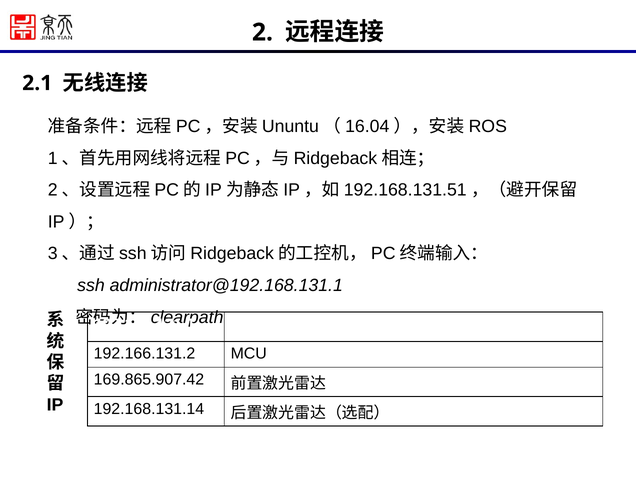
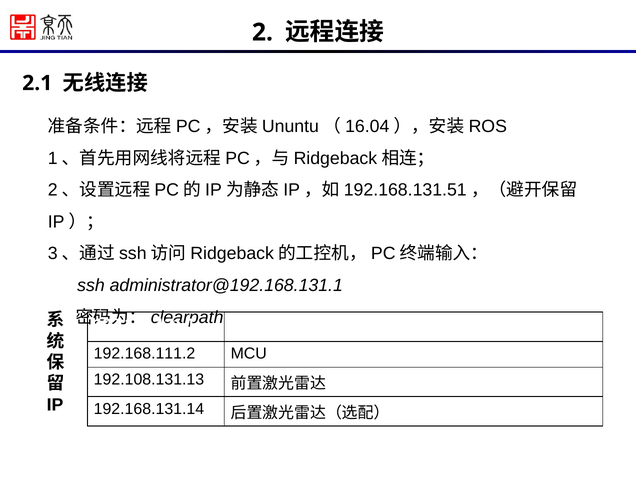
192.166.131.2: 192.166.131.2 -> 192.168.111.2
169.865.907.42: 169.865.907.42 -> 192.108.131.13
